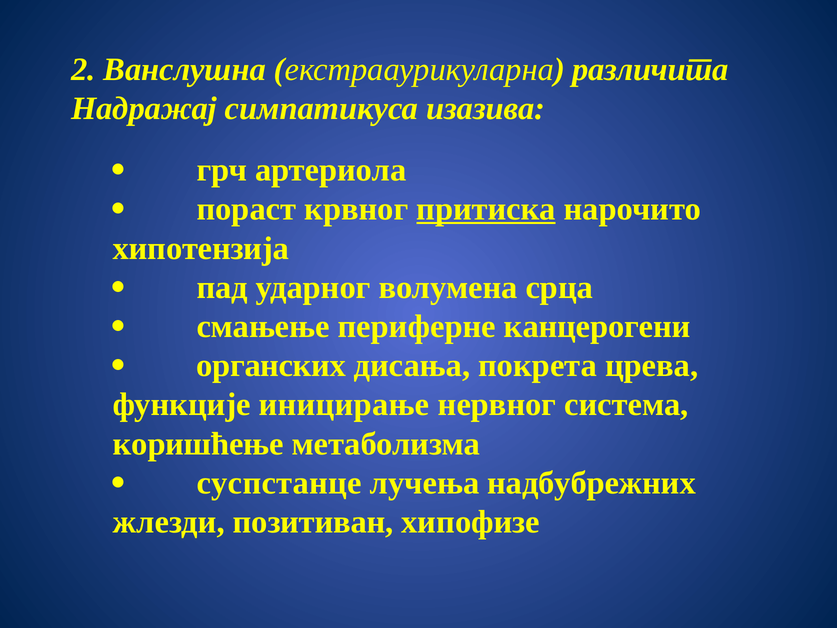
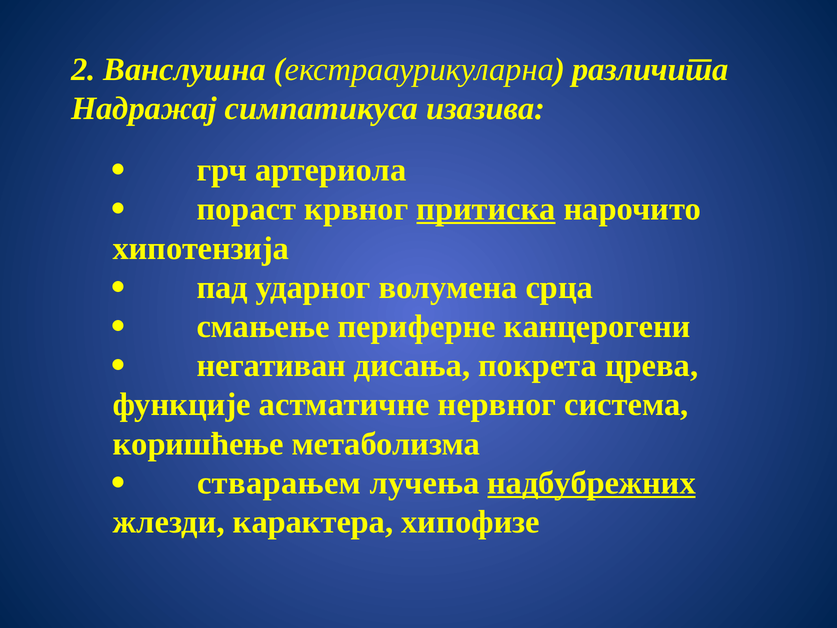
органских: органских -> негативан
иницирање: иницирање -> астматичне
суспстанце: суспстанце -> стварањем
надбубрежних underline: none -> present
позитиван: позитиван -> карактера
